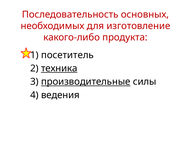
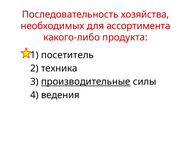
основных: основных -> хозяйства
изготовление: изготовление -> ассортимента
техника underline: present -> none
